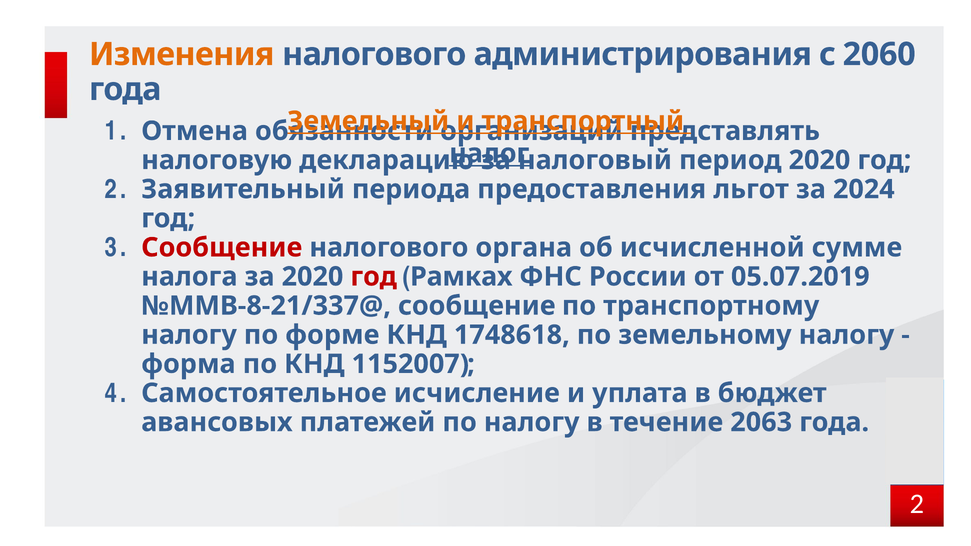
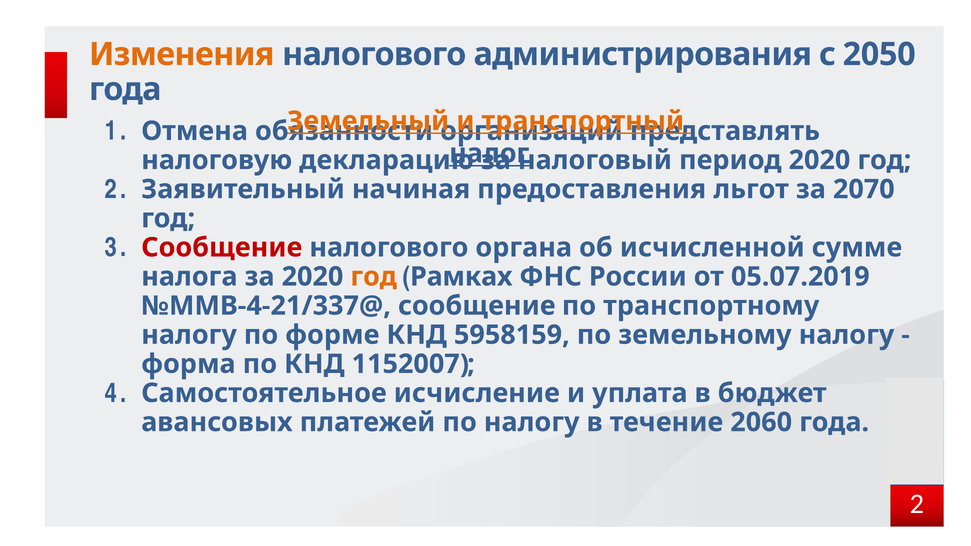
2060: 2060 -> 2050
периода: периода -> начиная
2024: 2024 -> 2070
год at (374, 277) colour: red -> orange
№ММВ-8-21/337@: №ММВ-8-21/337@ -> №ММВ-4-21/337@
1748618: 1748618 -> 5958159
2063: 2063 -> 2060
